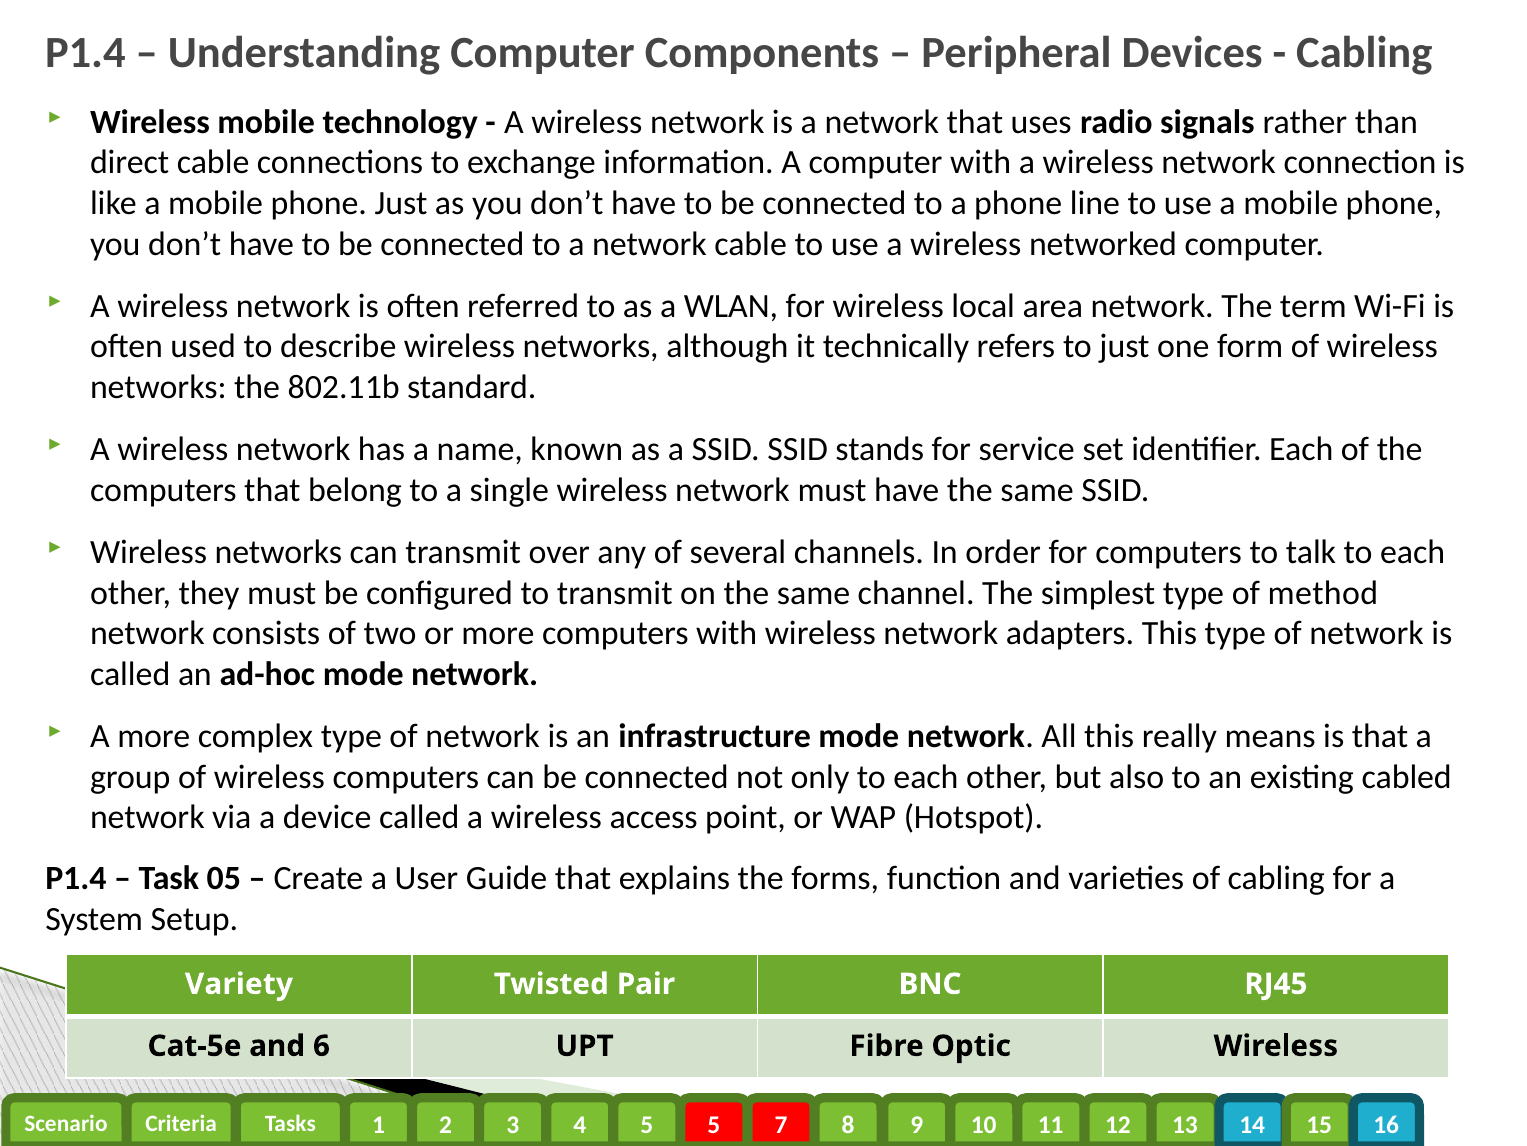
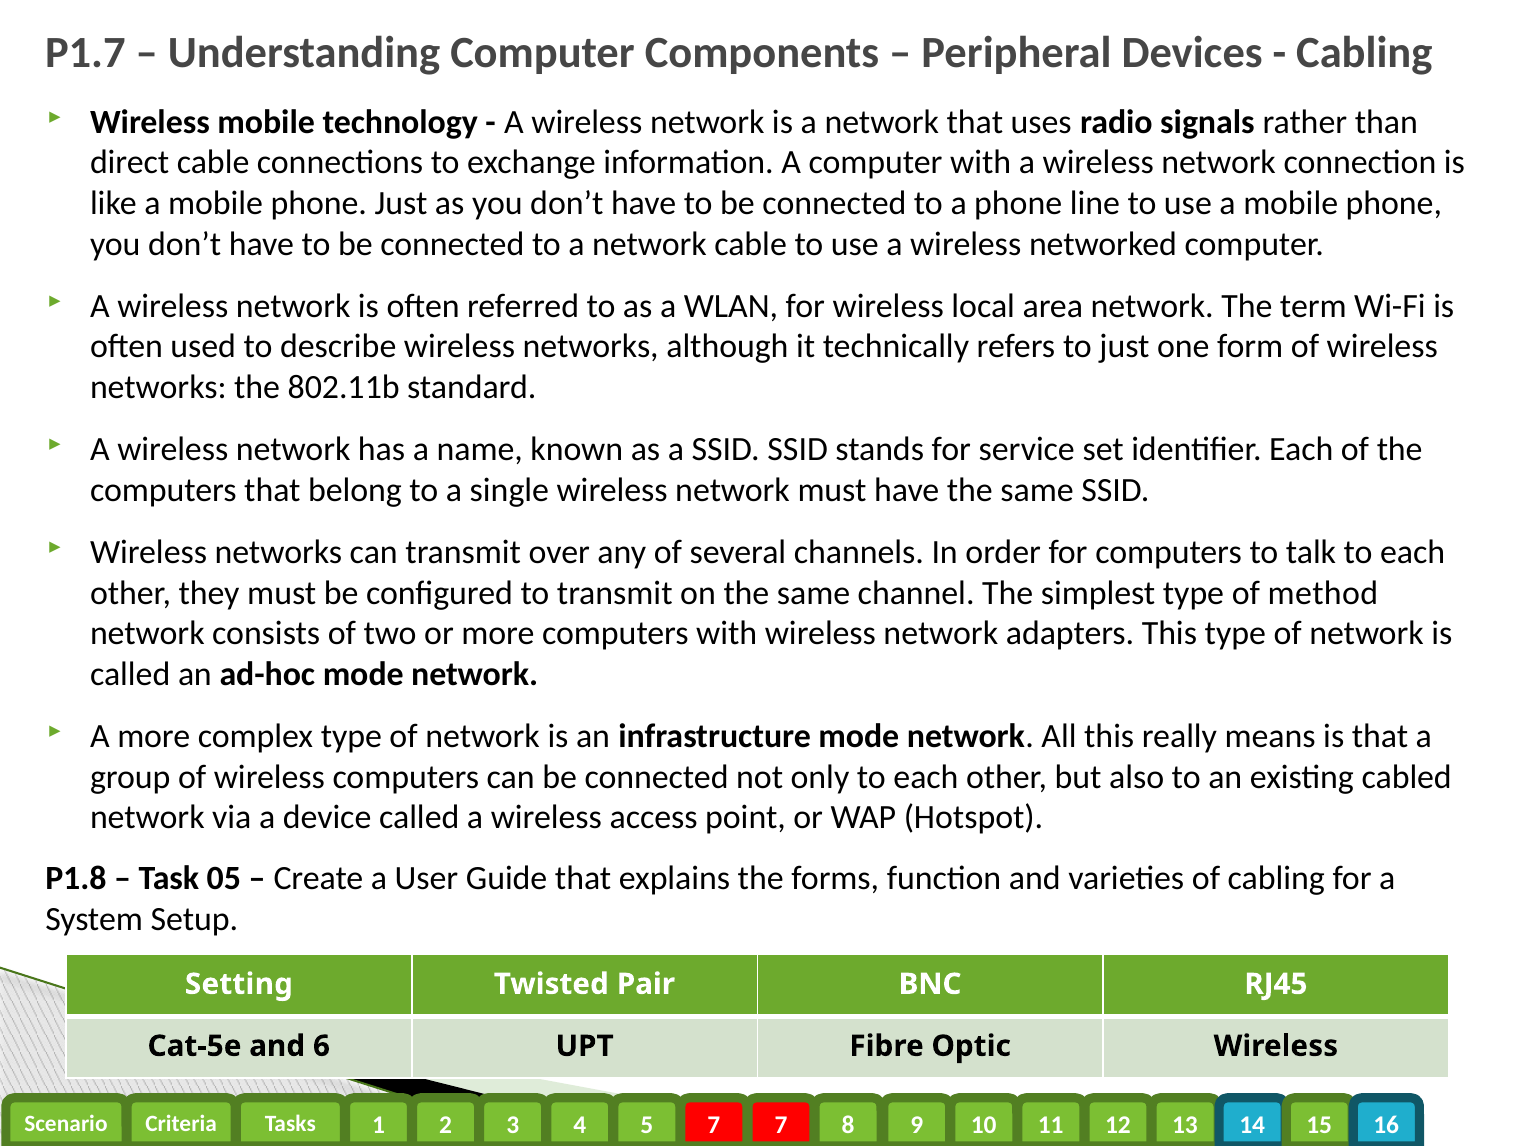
P1.4 at (85, 53): P1.4 -> P1.7
P1.4 at (76, 878): P1.4 -> P1.8
Variety: Variety -> Setting
5 at (714, 1124): 5 -> 7
